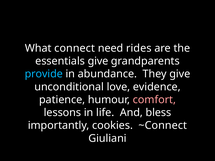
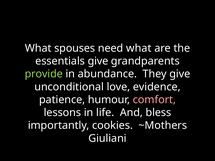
connect: connect -> spouses
need rides: rides -> what
provide colour: light blue -> light green
~Connect: ~Connect -> ~Mothers
